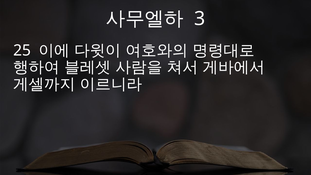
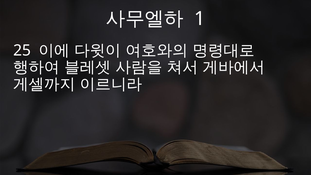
3: 3 -> 1
